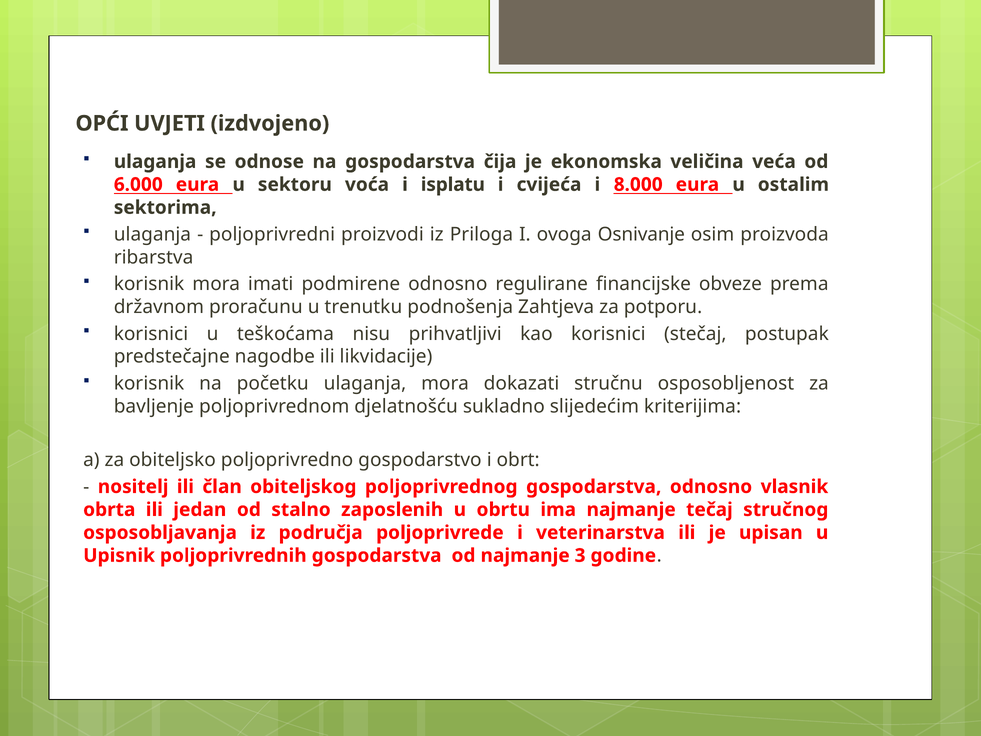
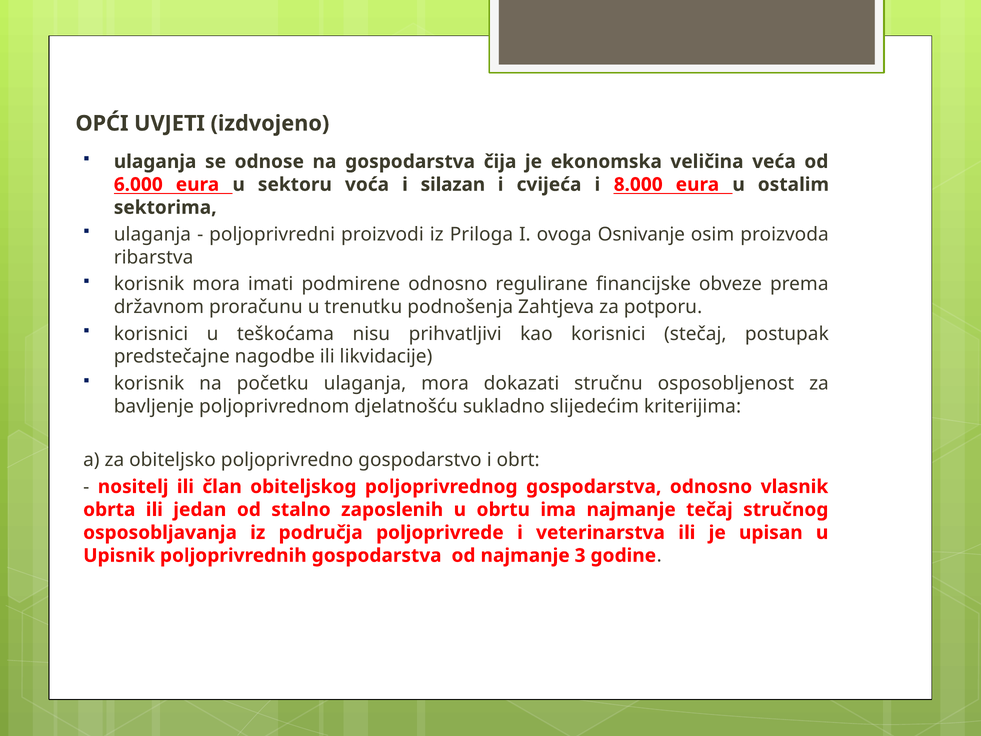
isplatu: isplatu -> silazan
